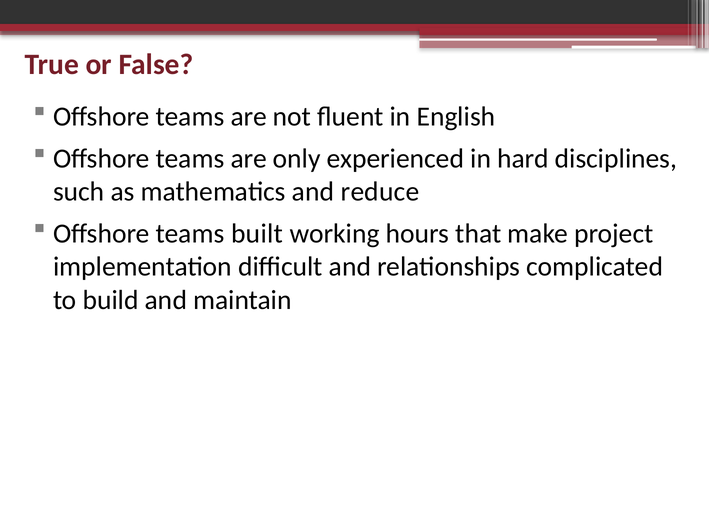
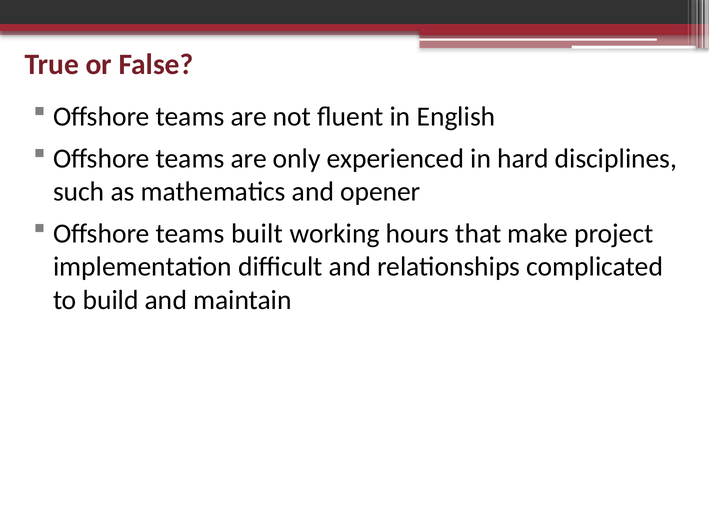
reduce: reduce -> opener
